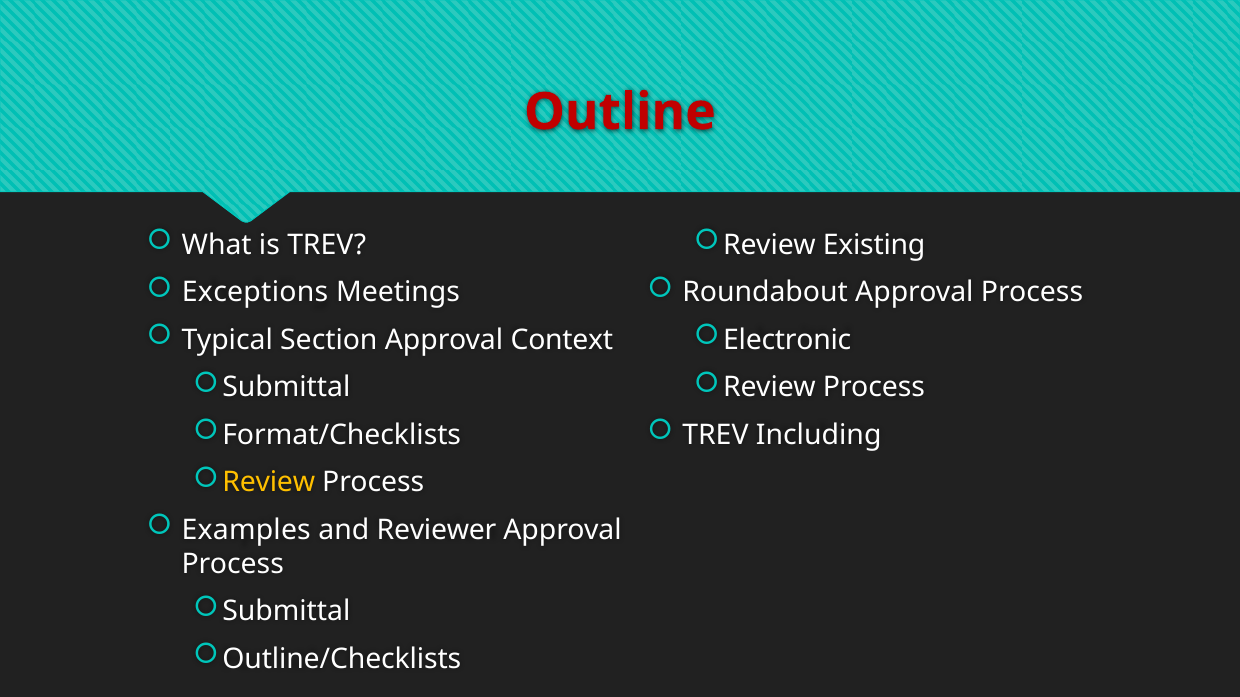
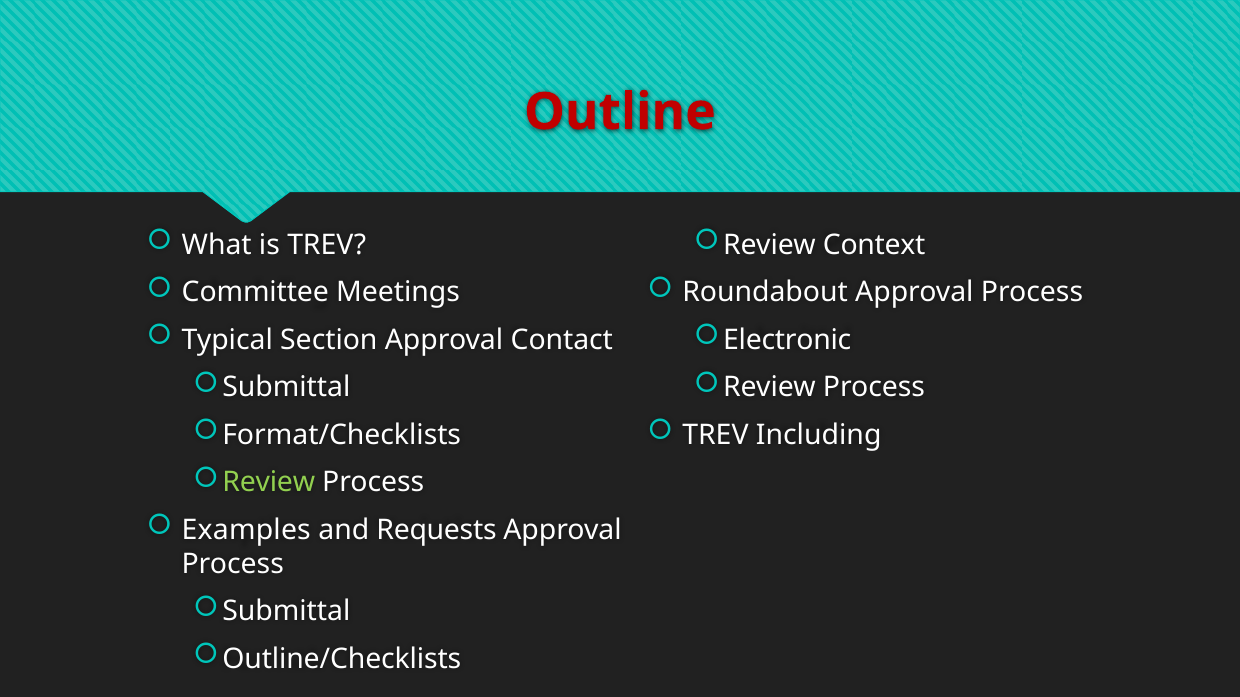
Existing: Existing -> Context
Exceptions: Exceptions -> Committee
Context: Context -> Contact
Review at (269, 483) colour: yellow -> light green
Reviewer: Reviewer -> Requests
